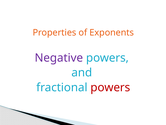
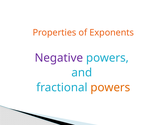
powers at (110, 87) colour: red -> orange
